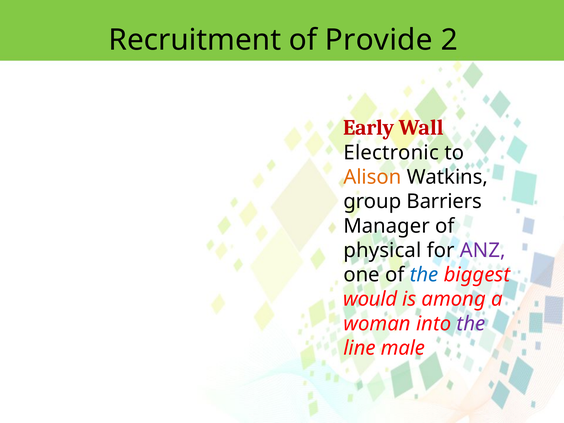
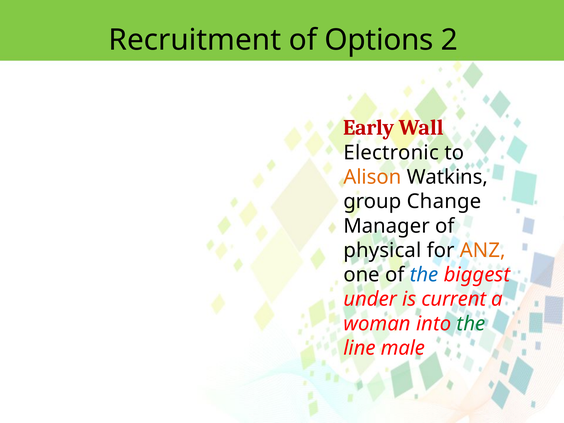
Provide: Provide -> Options
Barriers: Barriers -> Change
ANZ colour: purple -> orange
would: would -> under
among: among -> current
the at (471, 324) colour: purple -> green
